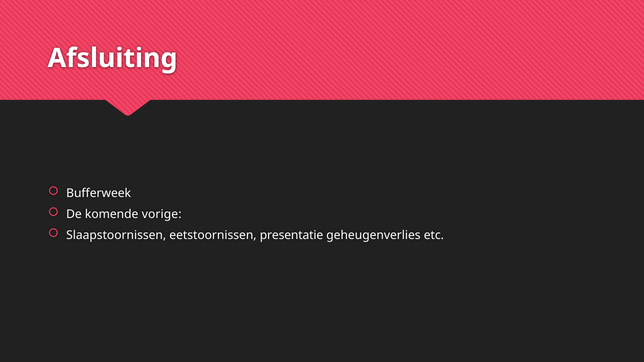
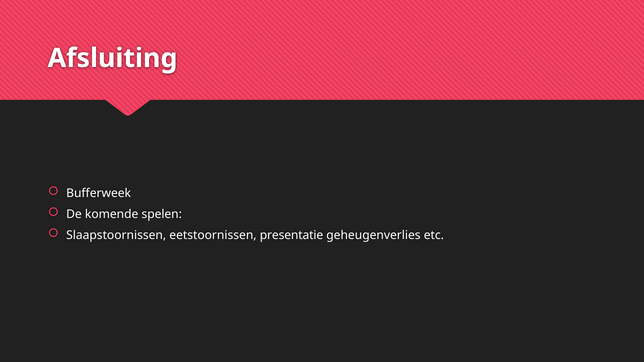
vorige: vorige -> spelen
